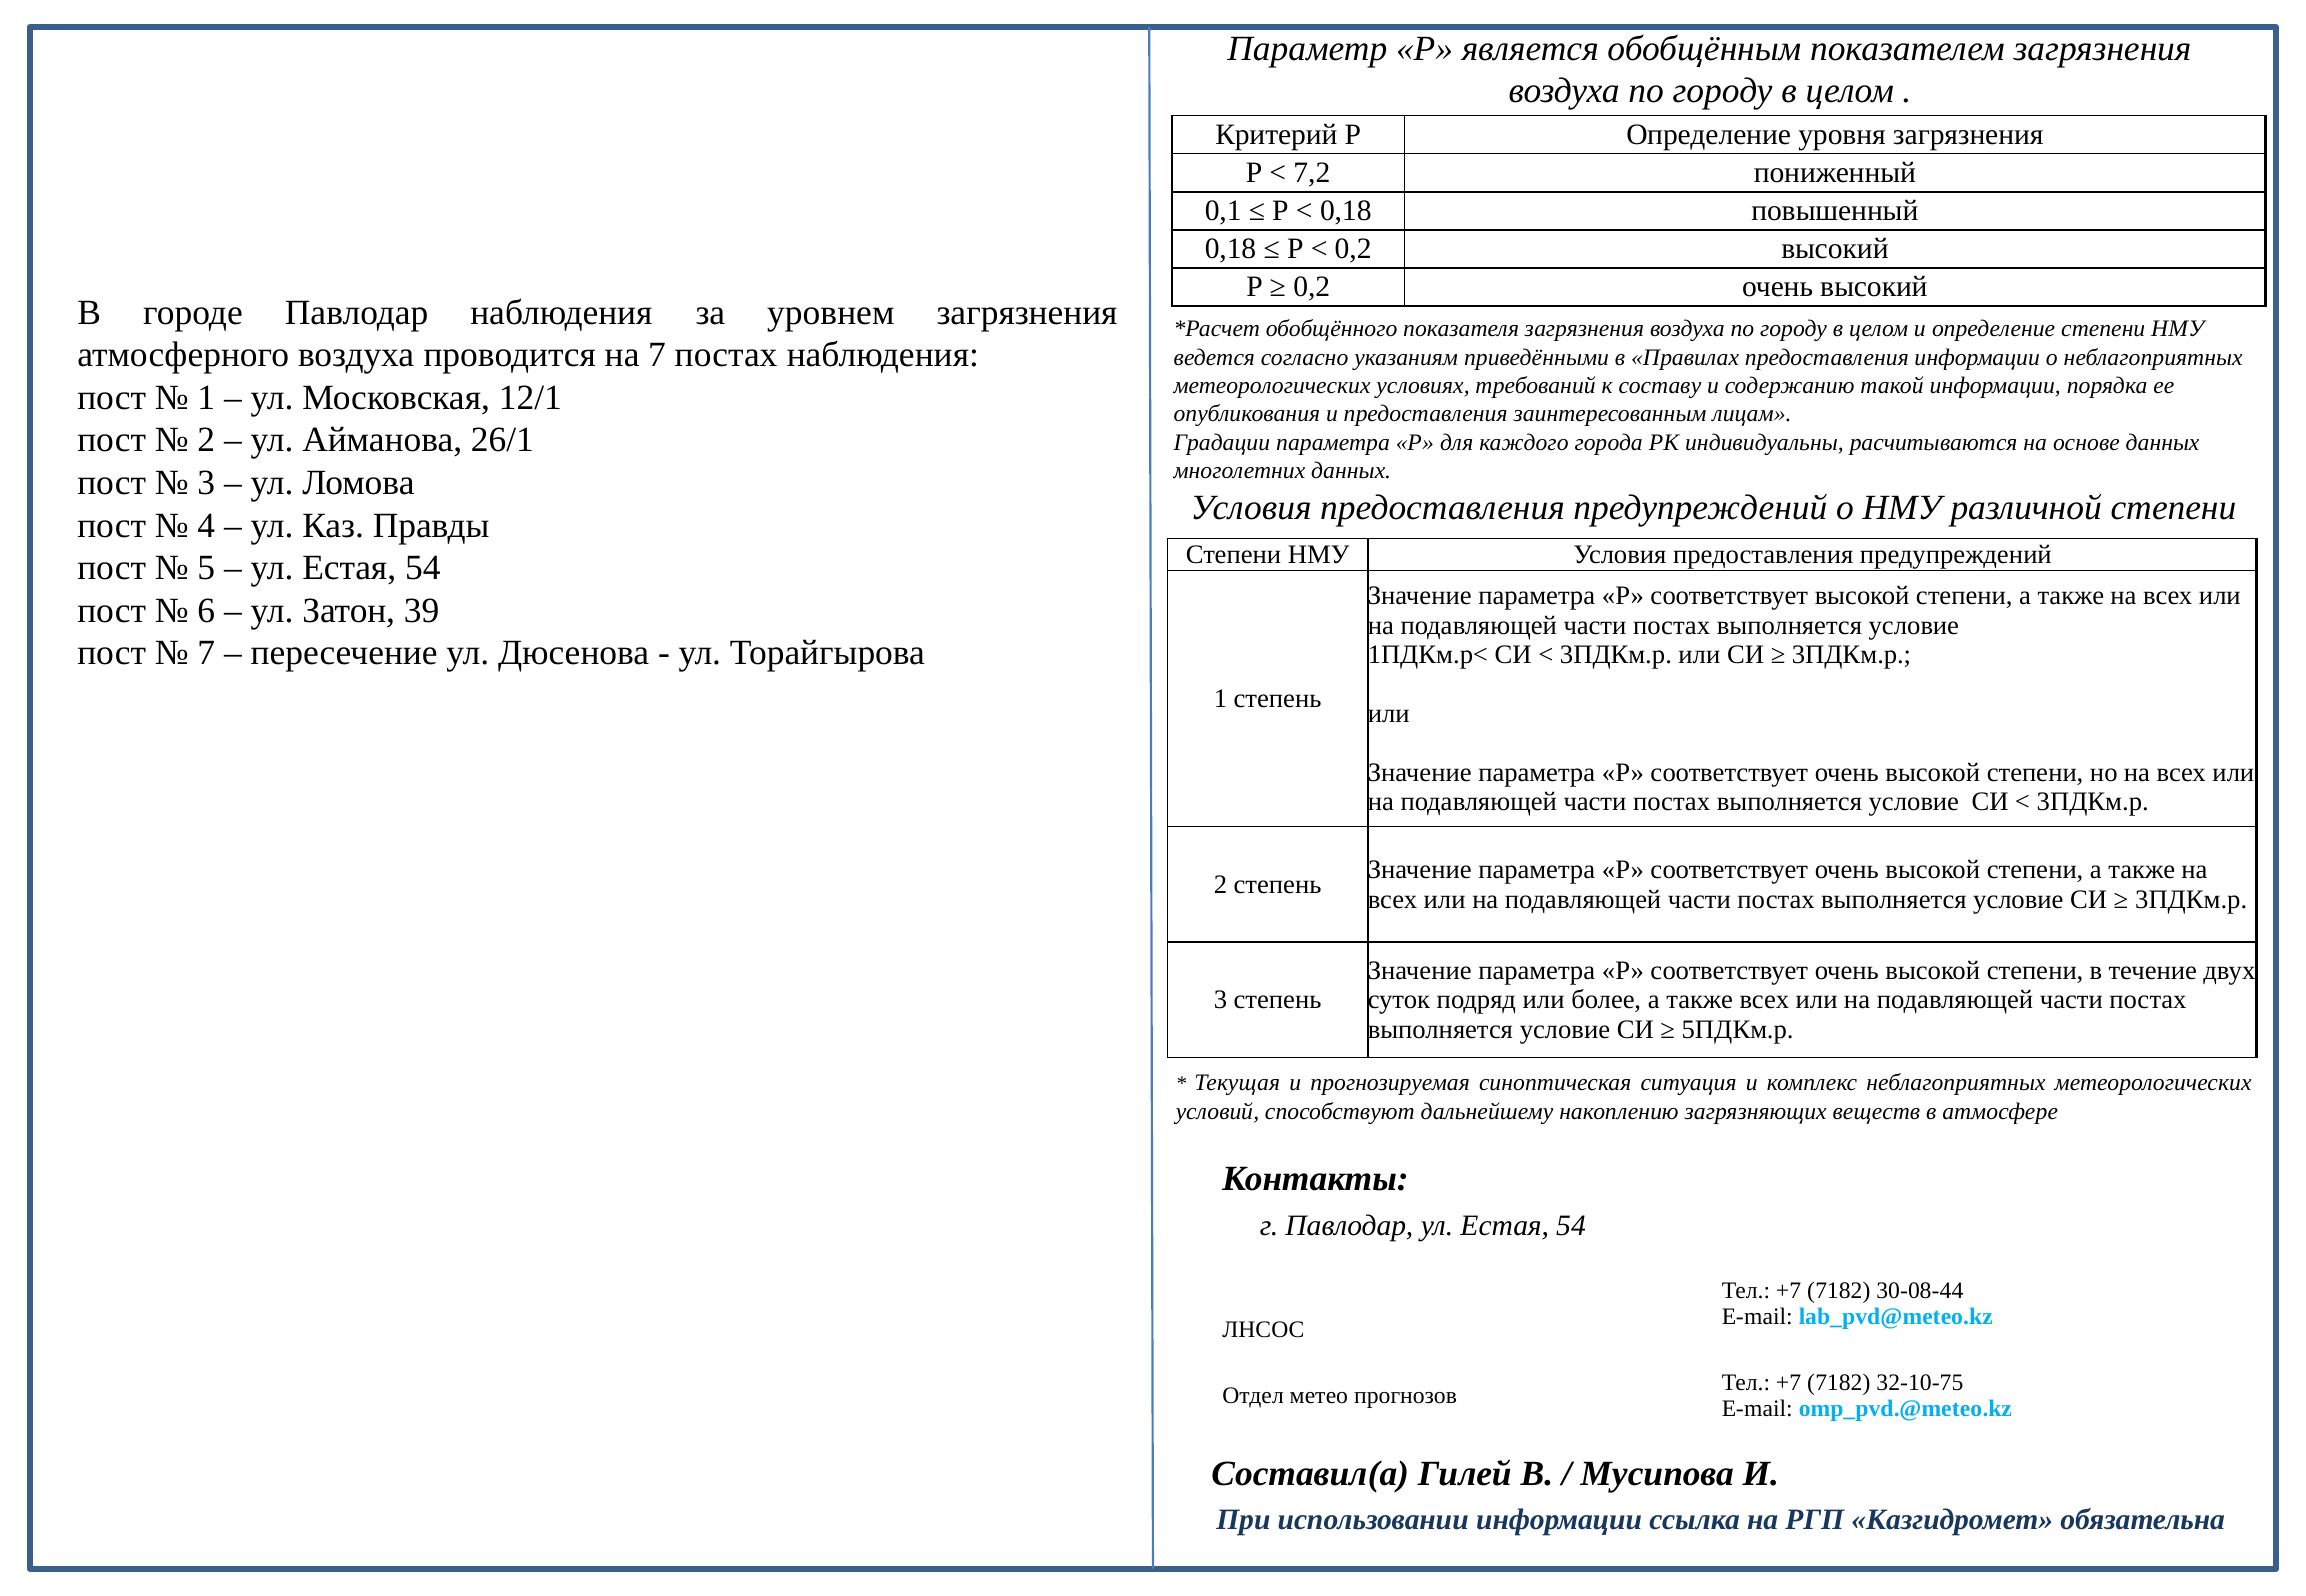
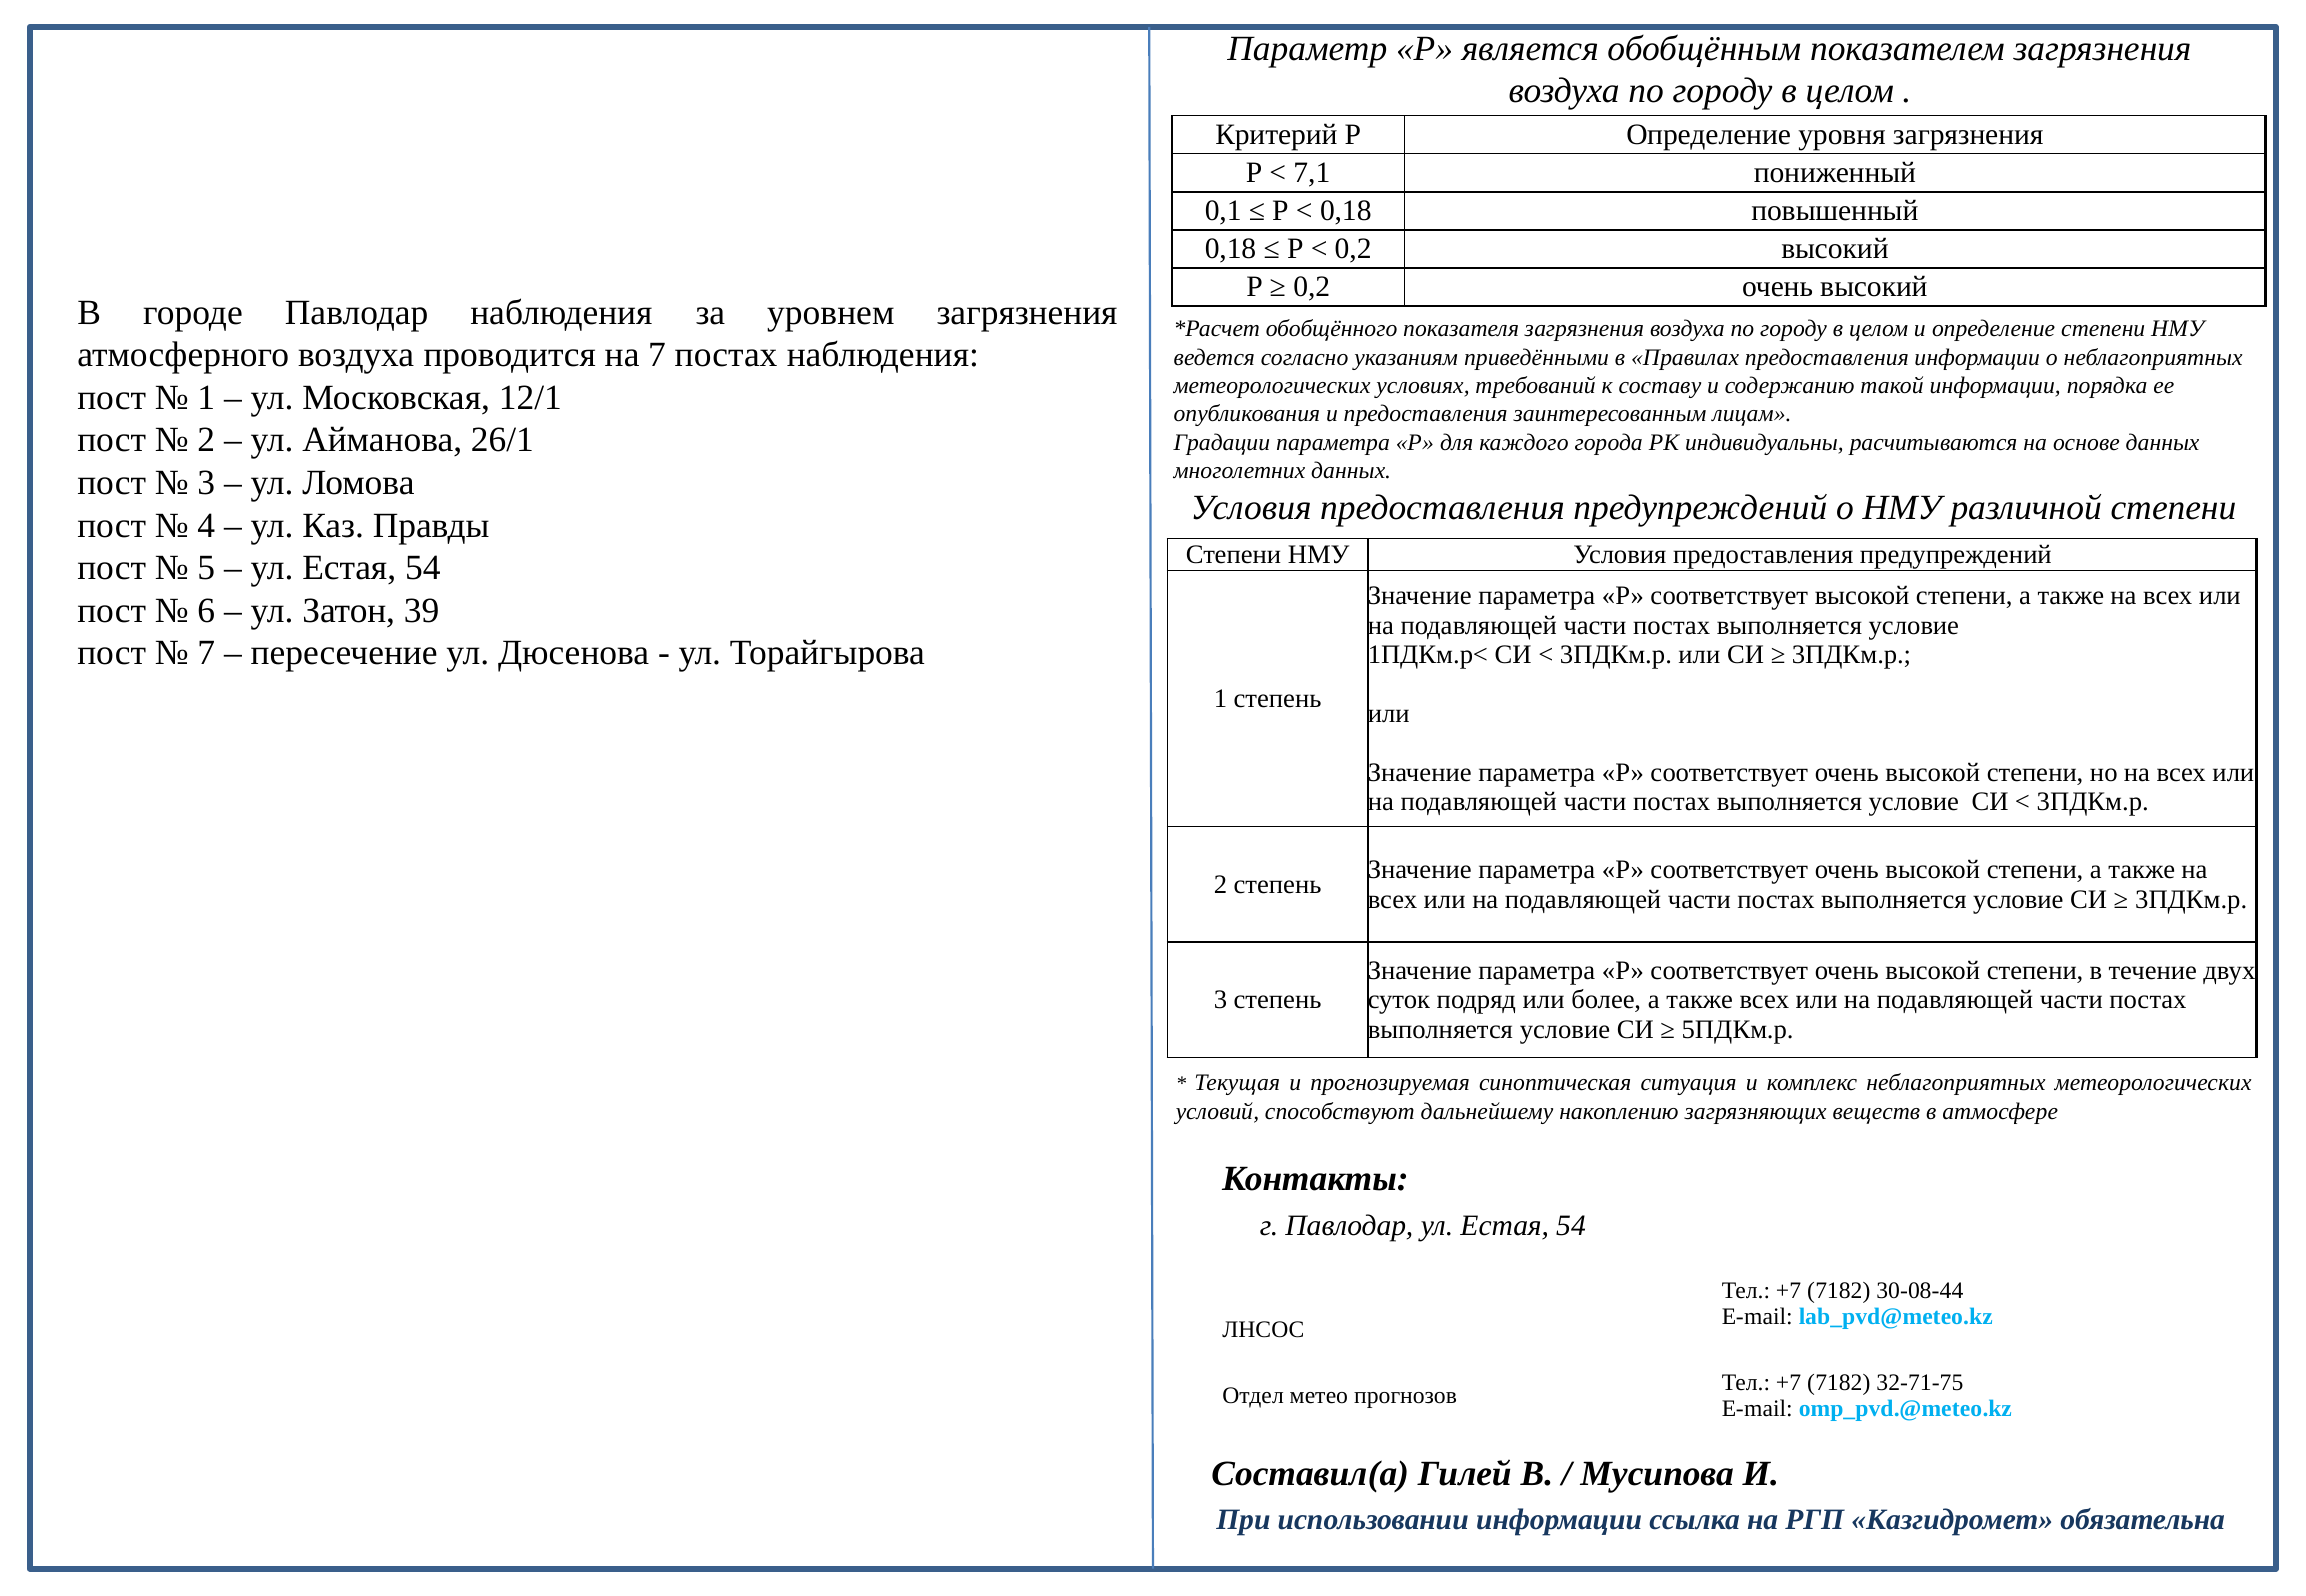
7,2: 7,2 -> 7,1
32-10-75: 32-10-75 -> 32-71-75
